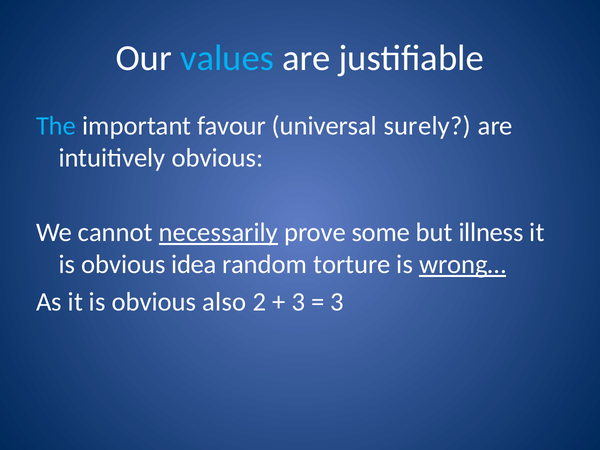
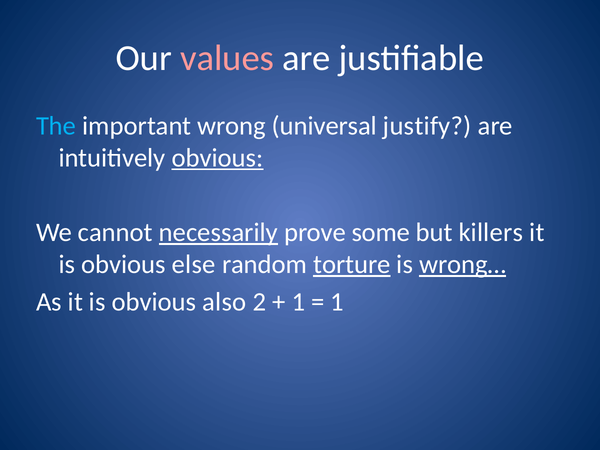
values colour: light blue -> pink
favour: favour -> wrong
surely: surely -> justify
obvious at (217, 158) underline: none -> present
illness: illness -> killers
idea: idea -> else
torture underline: none -> present
3 at (298, 302): 3 -> 1
3 at (337, 302): 3 -> 1
